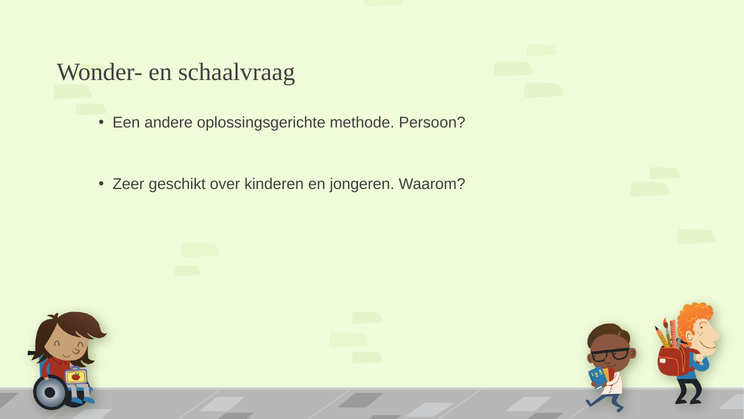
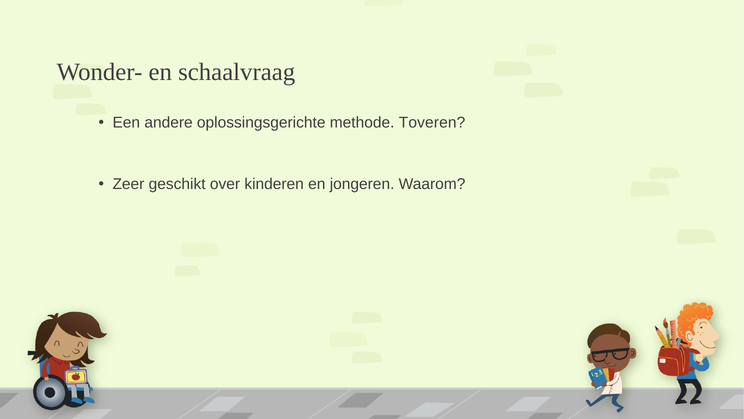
Persoon: Persoon -> Toveren
